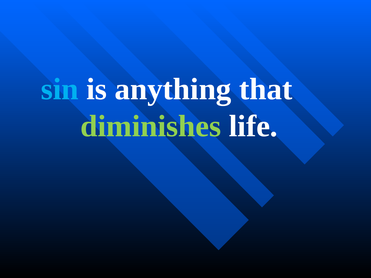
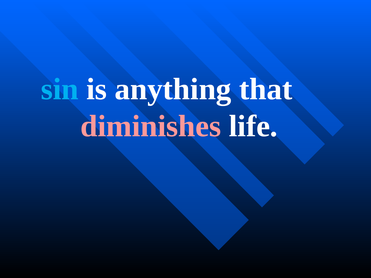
diminishes colour: light green -> pink
